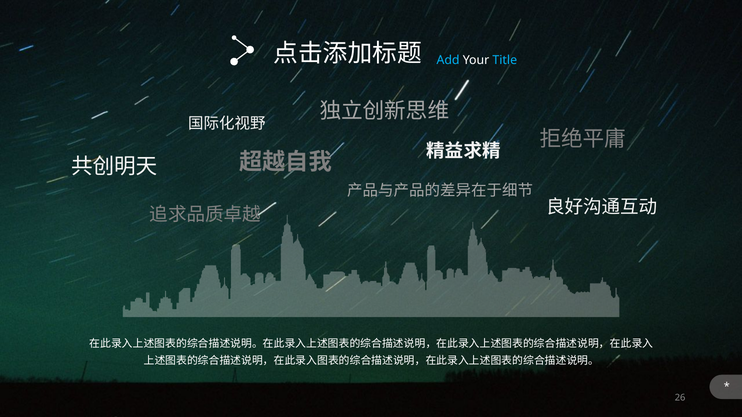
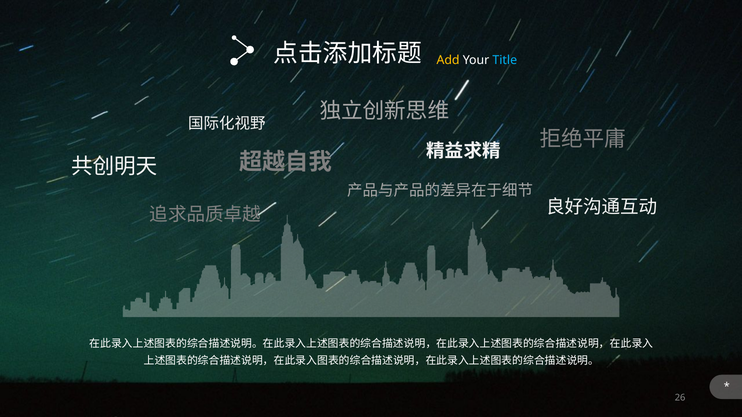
Add colour: light blue -> yellow
